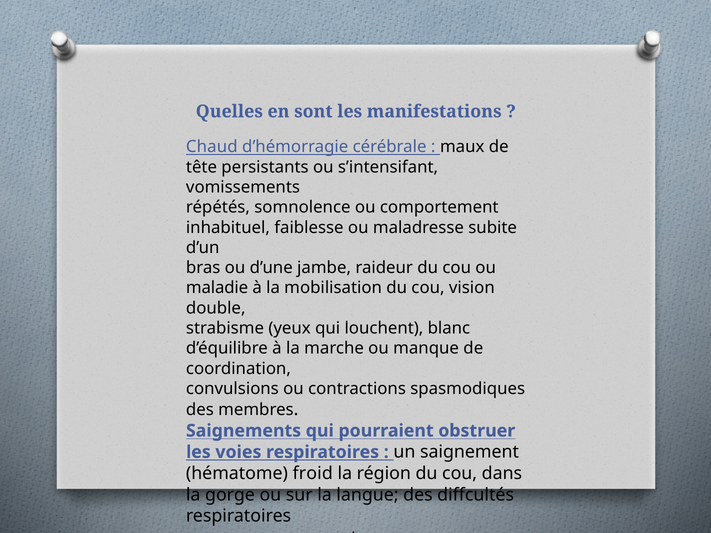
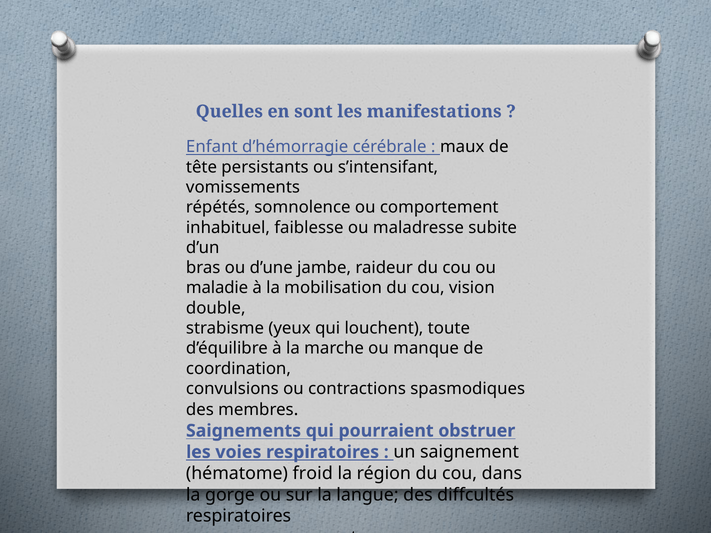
Chaud: Chaud -> Enfant
blanc: blanc -> toute
